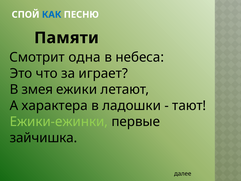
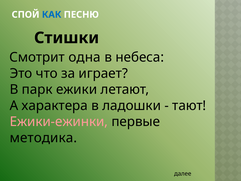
Памяти: Памяти -> Стишки
змея: змея -> парк
Ежики-ежинки colour: light green -> pink
зайчишка: зайчишка -> методика
